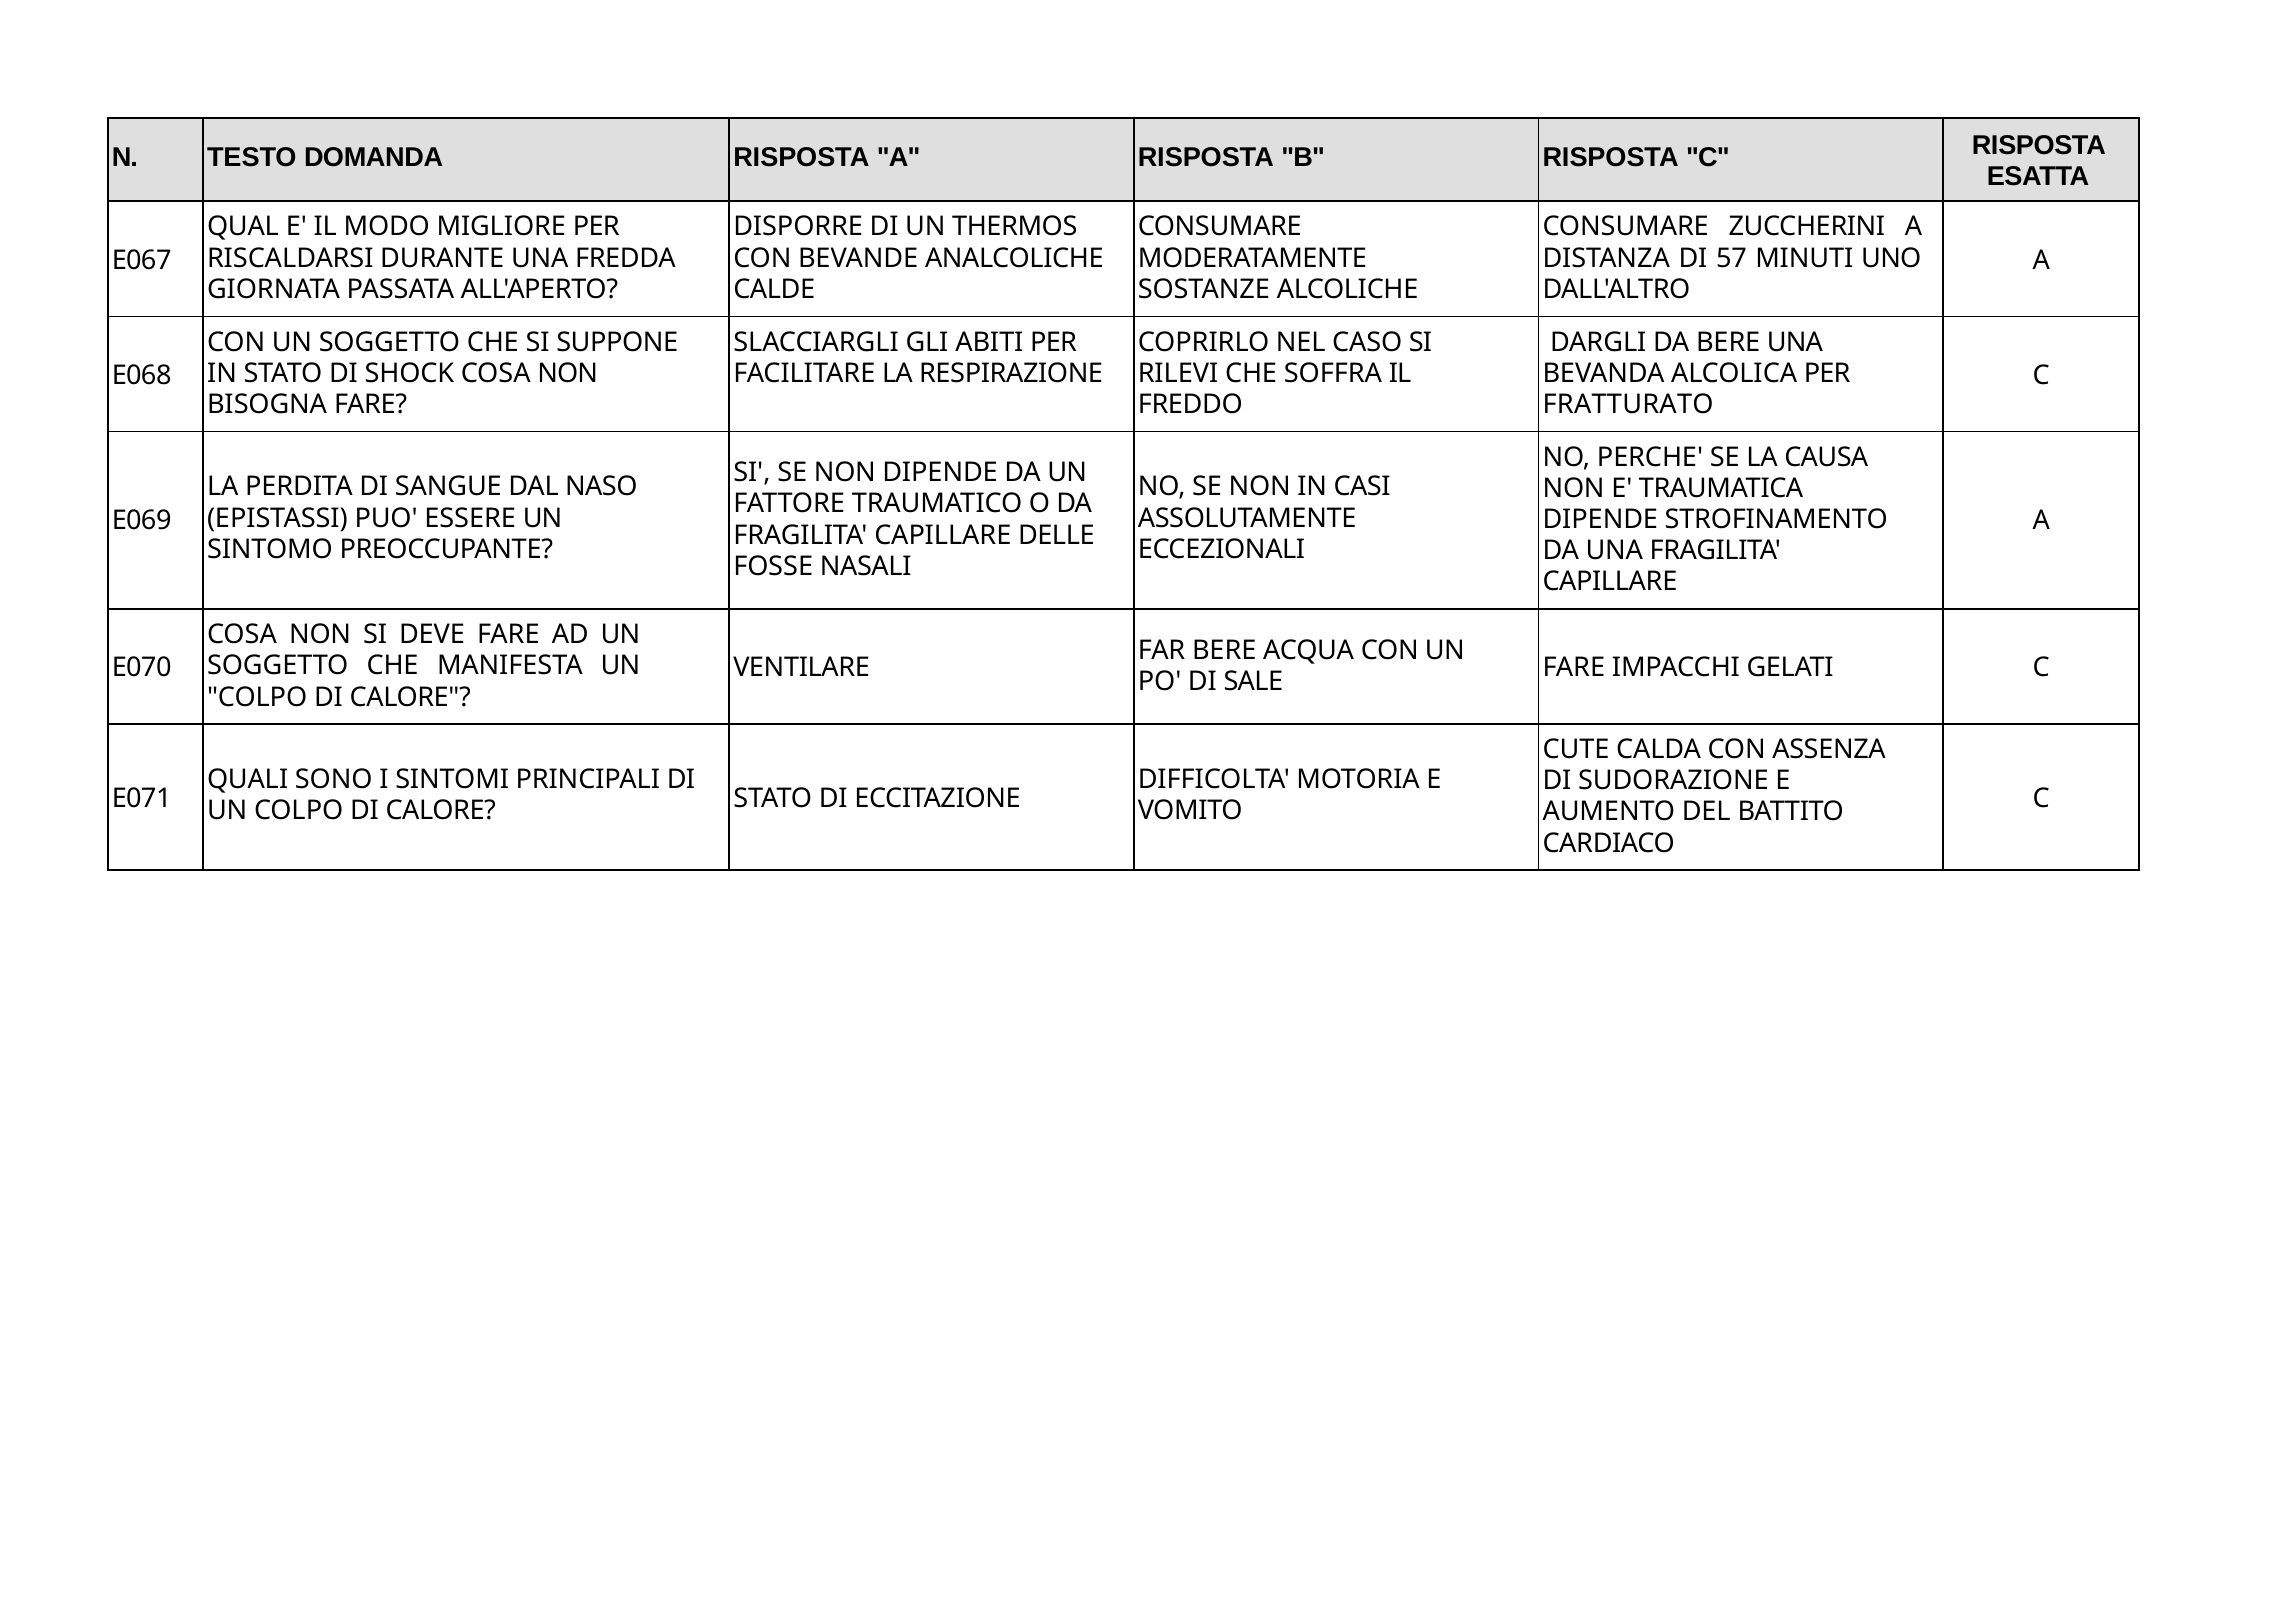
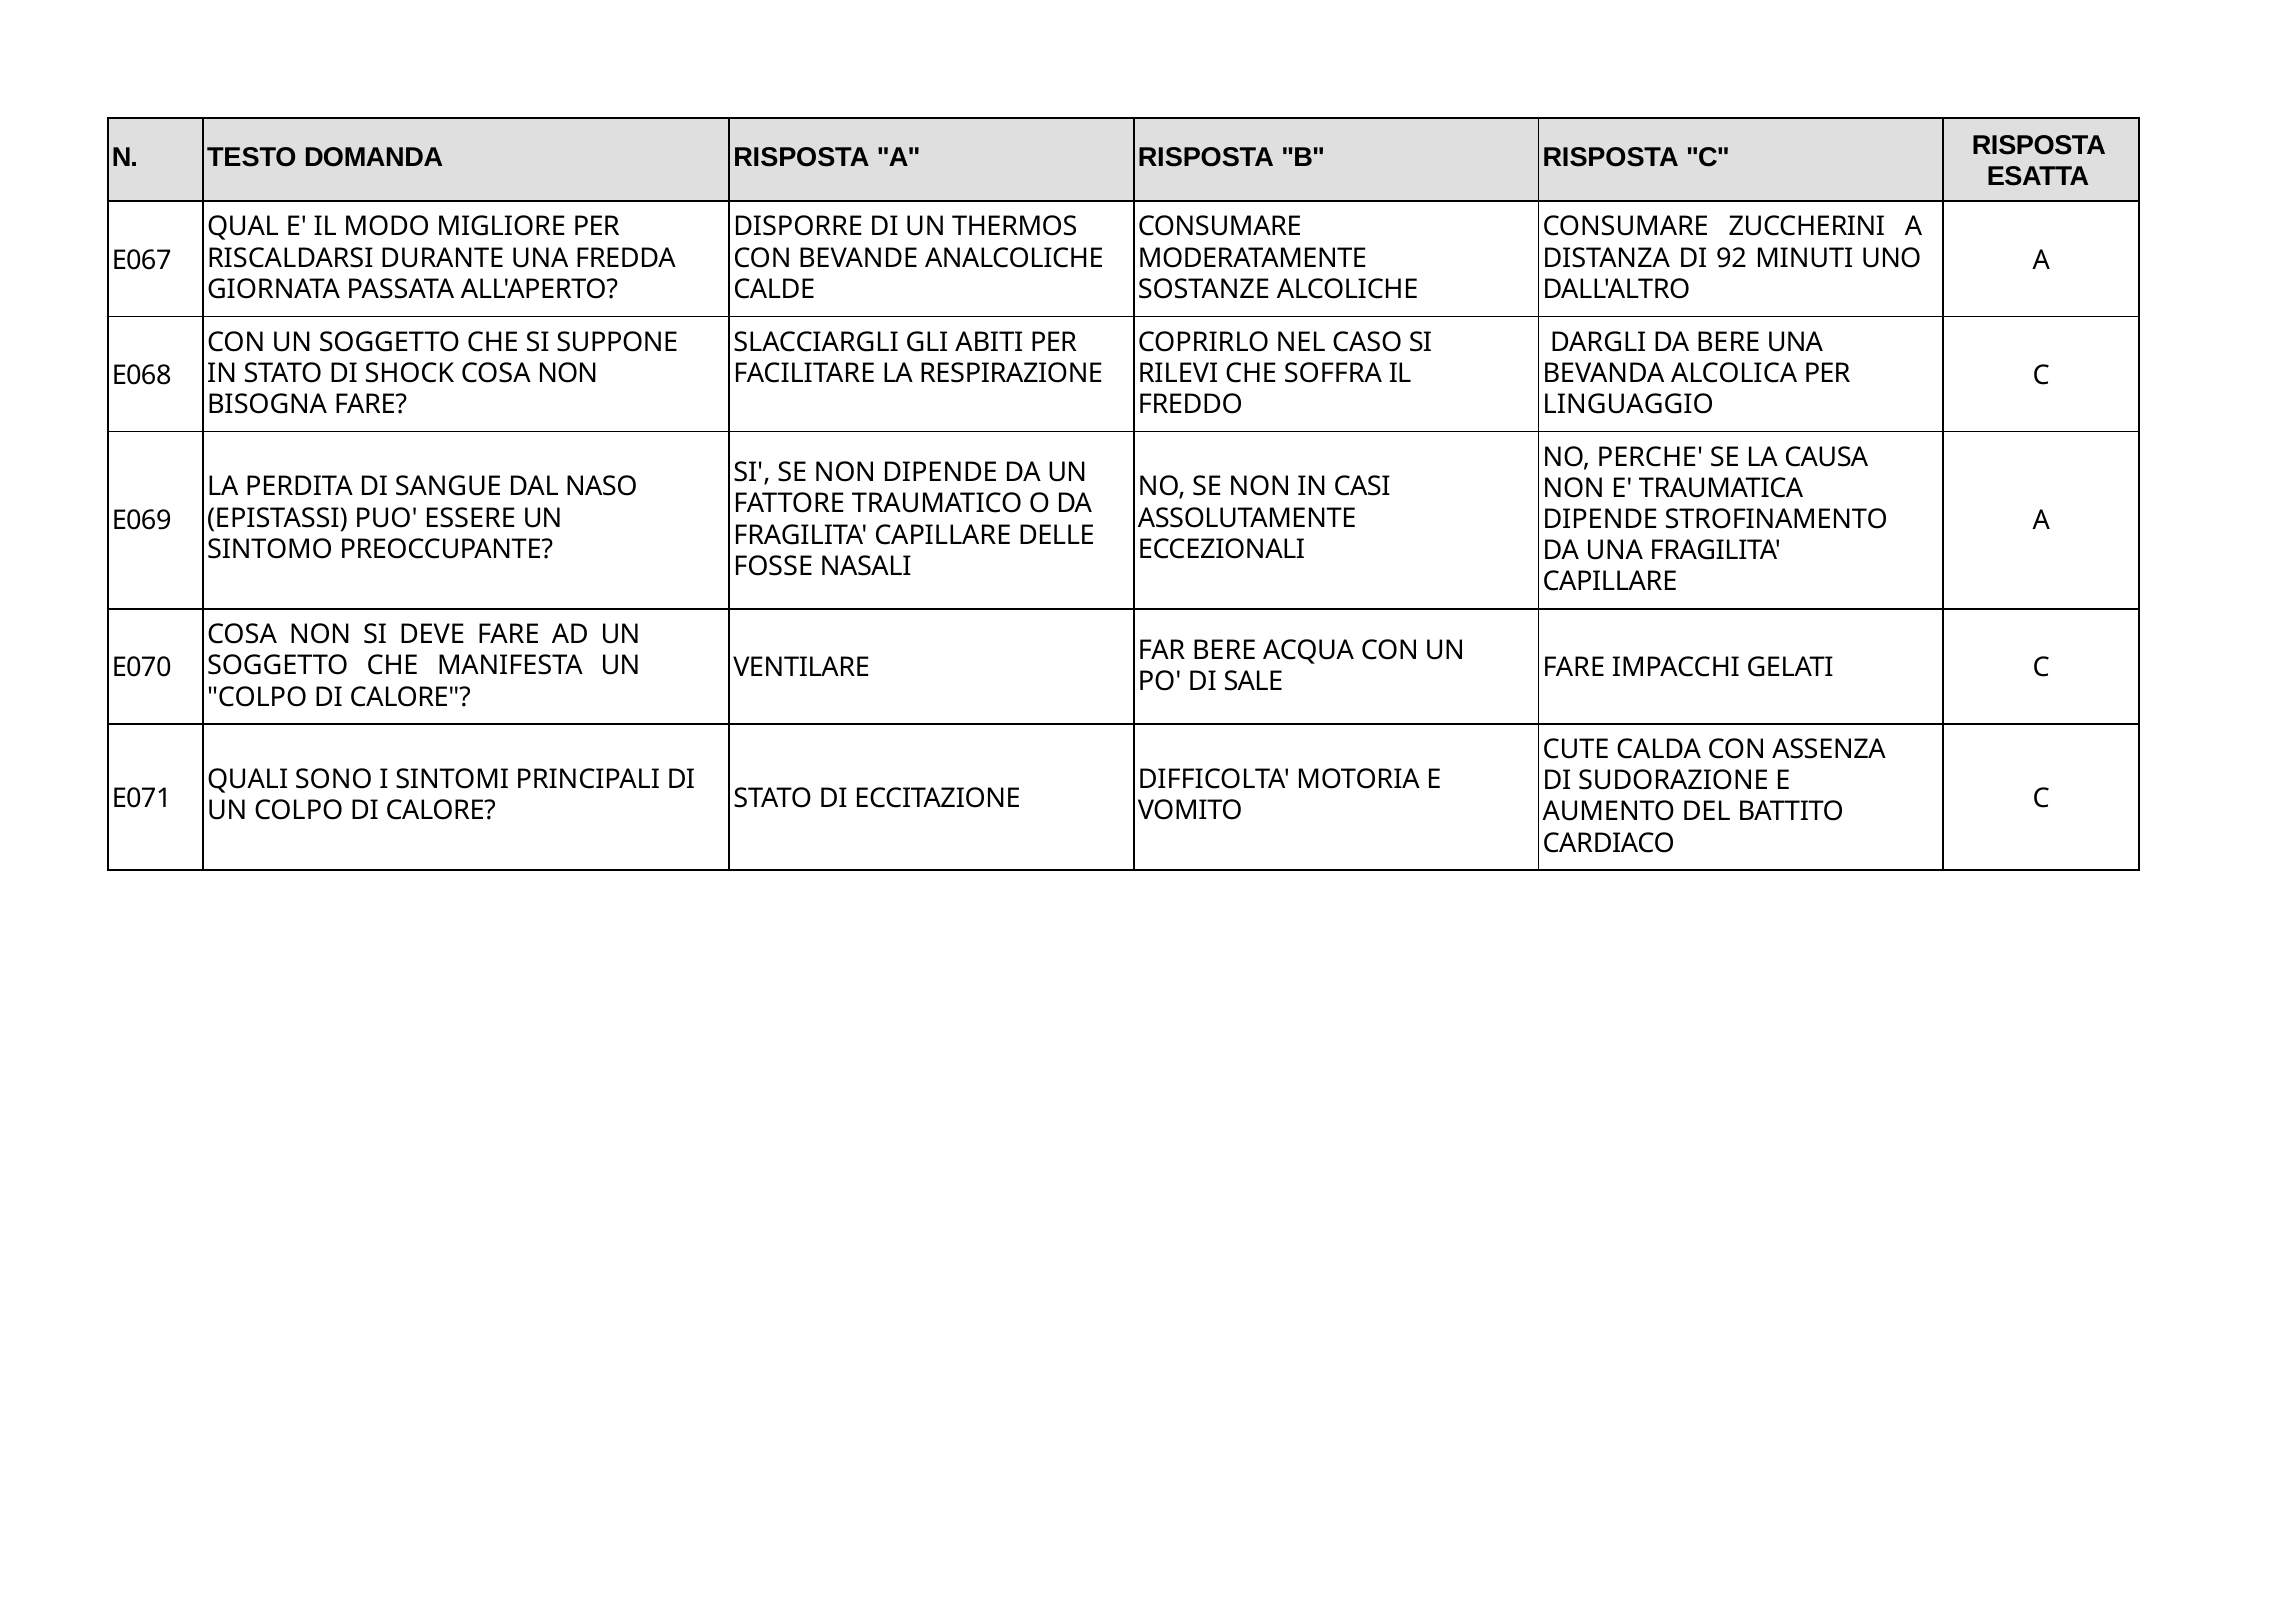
57: 57 -> 92
FRATTURATO: FRATTURATO -> LINGUAGGIO
